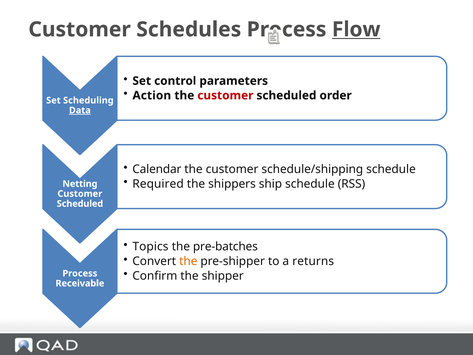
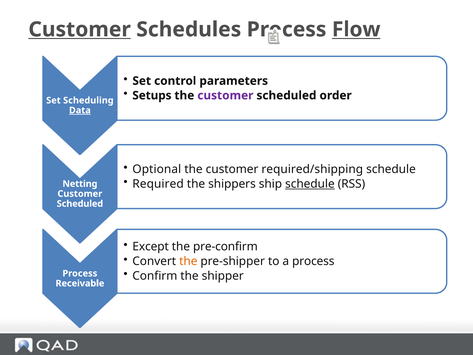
Customer at (80, 29) underline: none -> present
Action: Action -> Setups
customer at (225, 95) colour: red -> purple
Calendar: Calendar -> Optional
schedule/shipping: schedule/shipping -> required/shipping
schedule at (310, 184) underline: none -> present
Topics: Topics -> Except
pre-batches: pre-batches -> pre-confirm
a returns: returns -> process
